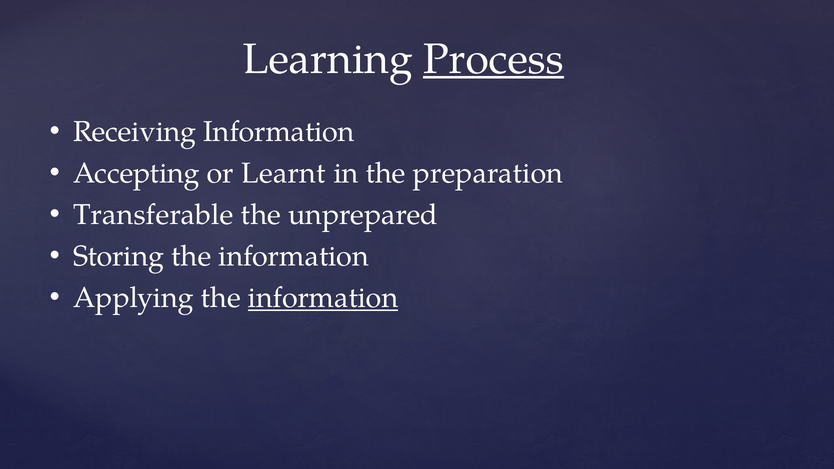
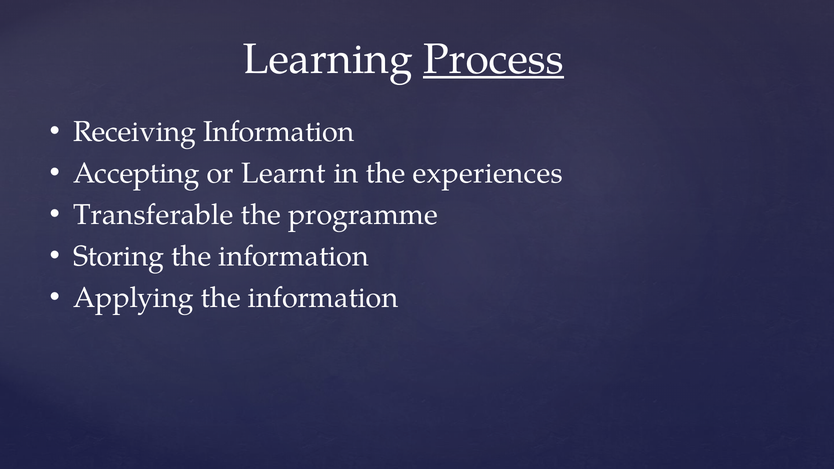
preparation: preparation -> experiences
unprepared: unprepared -> programme
information at (323, 298) underline: present -> none
